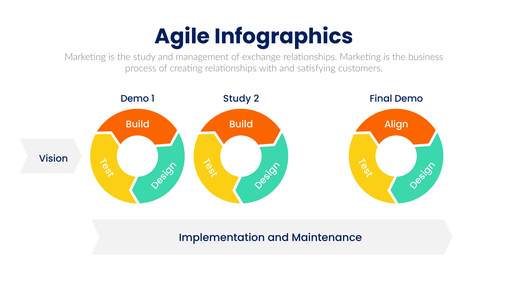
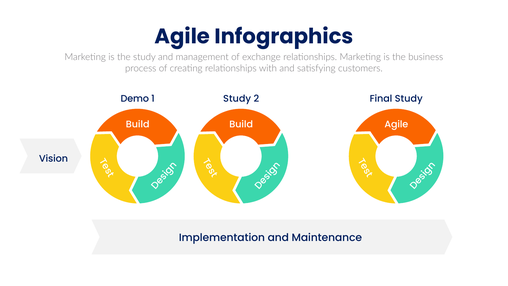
Final Demo: Demo -> Study
Align at (396, 124): Align -> Agile
